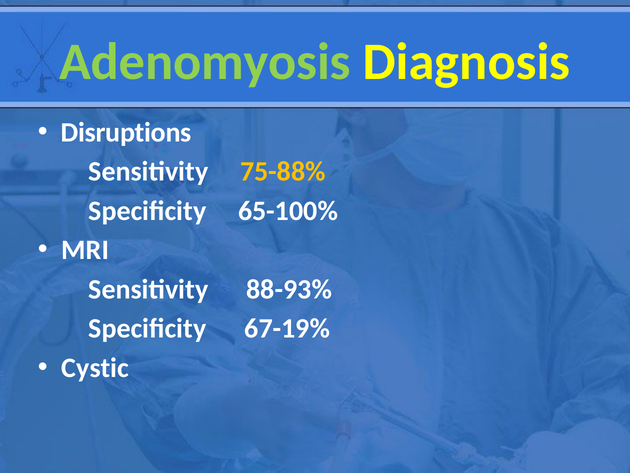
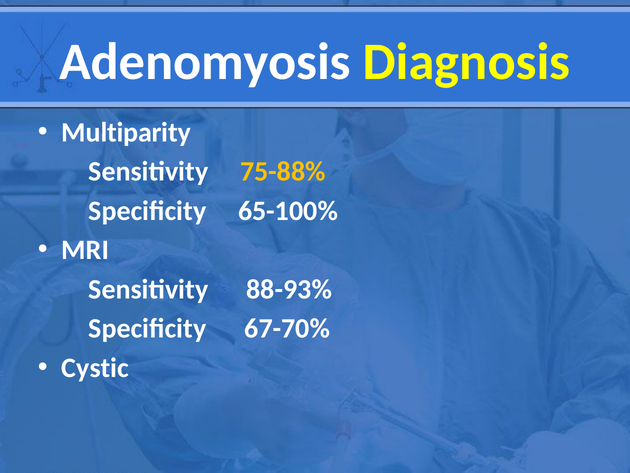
Adenomyosis colour: light green -> white
Disruptions: Disruptions -> Multiparity
67-19%: 67-19% -> 67-70%
